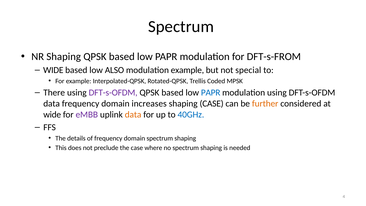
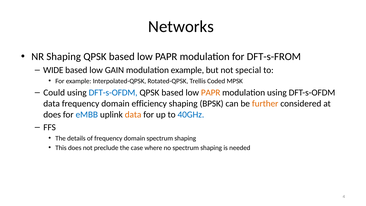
Spectrum at (181, 27): Spectrum -> Networks
ALSO: ALSO -> GAIN
There: There -> Could
DFT-s-OFDM at (113, 93) colour: purple -> blue
PAPR at (211, 93) colour: blue -> orange
increases: increases -> efficiency
shaping CASE: CASE -> BPSK
wide at (52, 115): wide -> does
eMBB colour: purple -> blue
